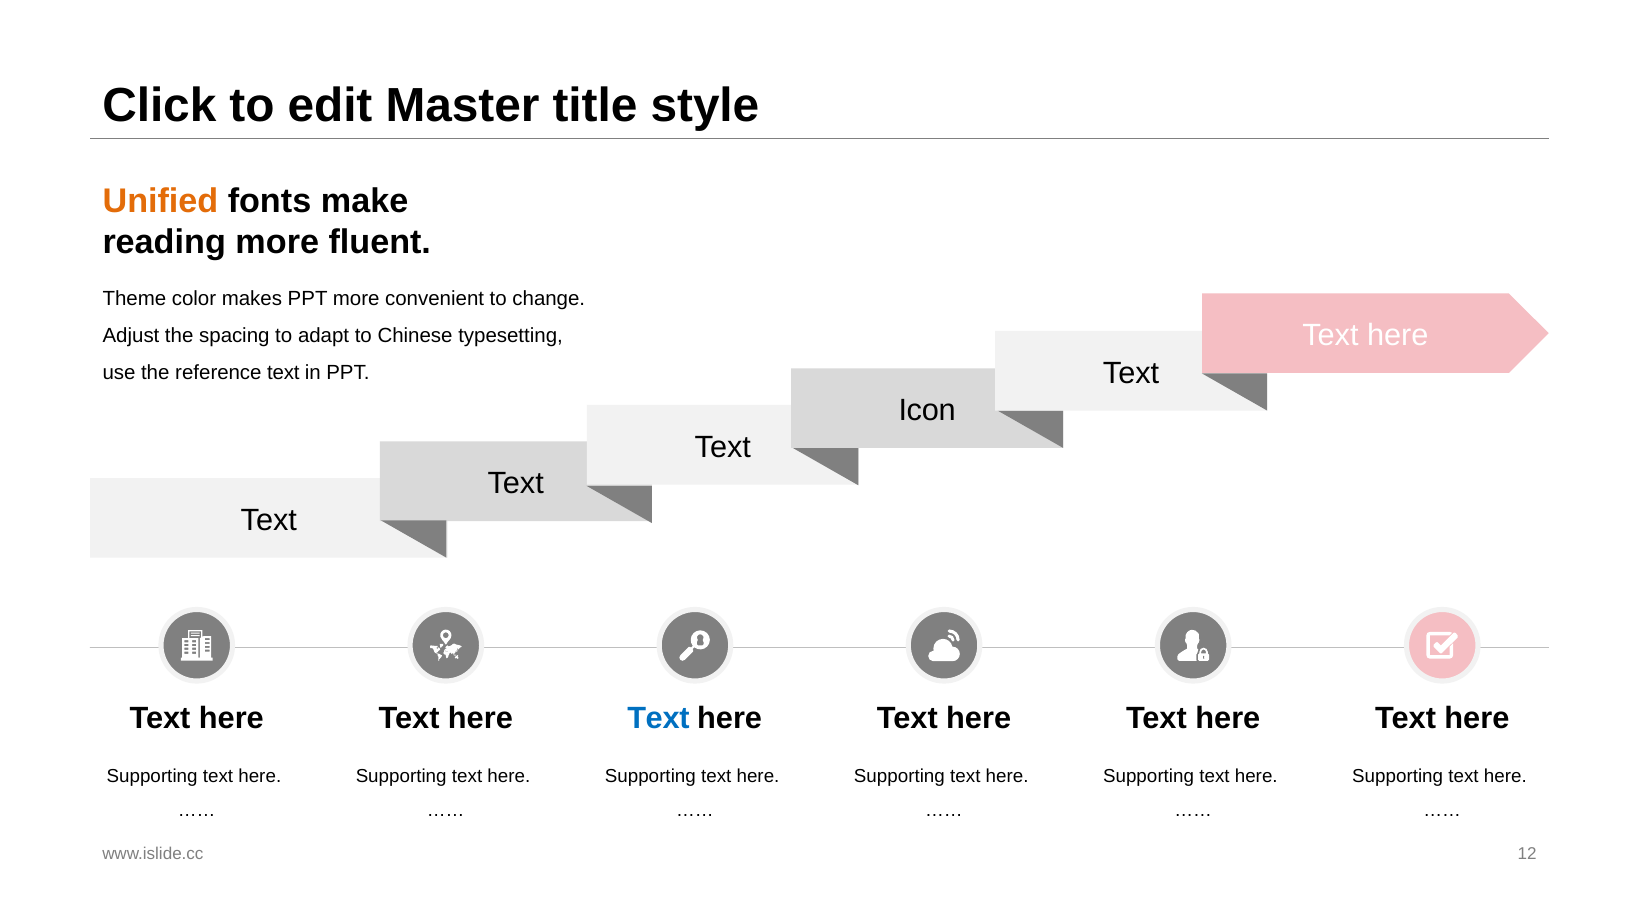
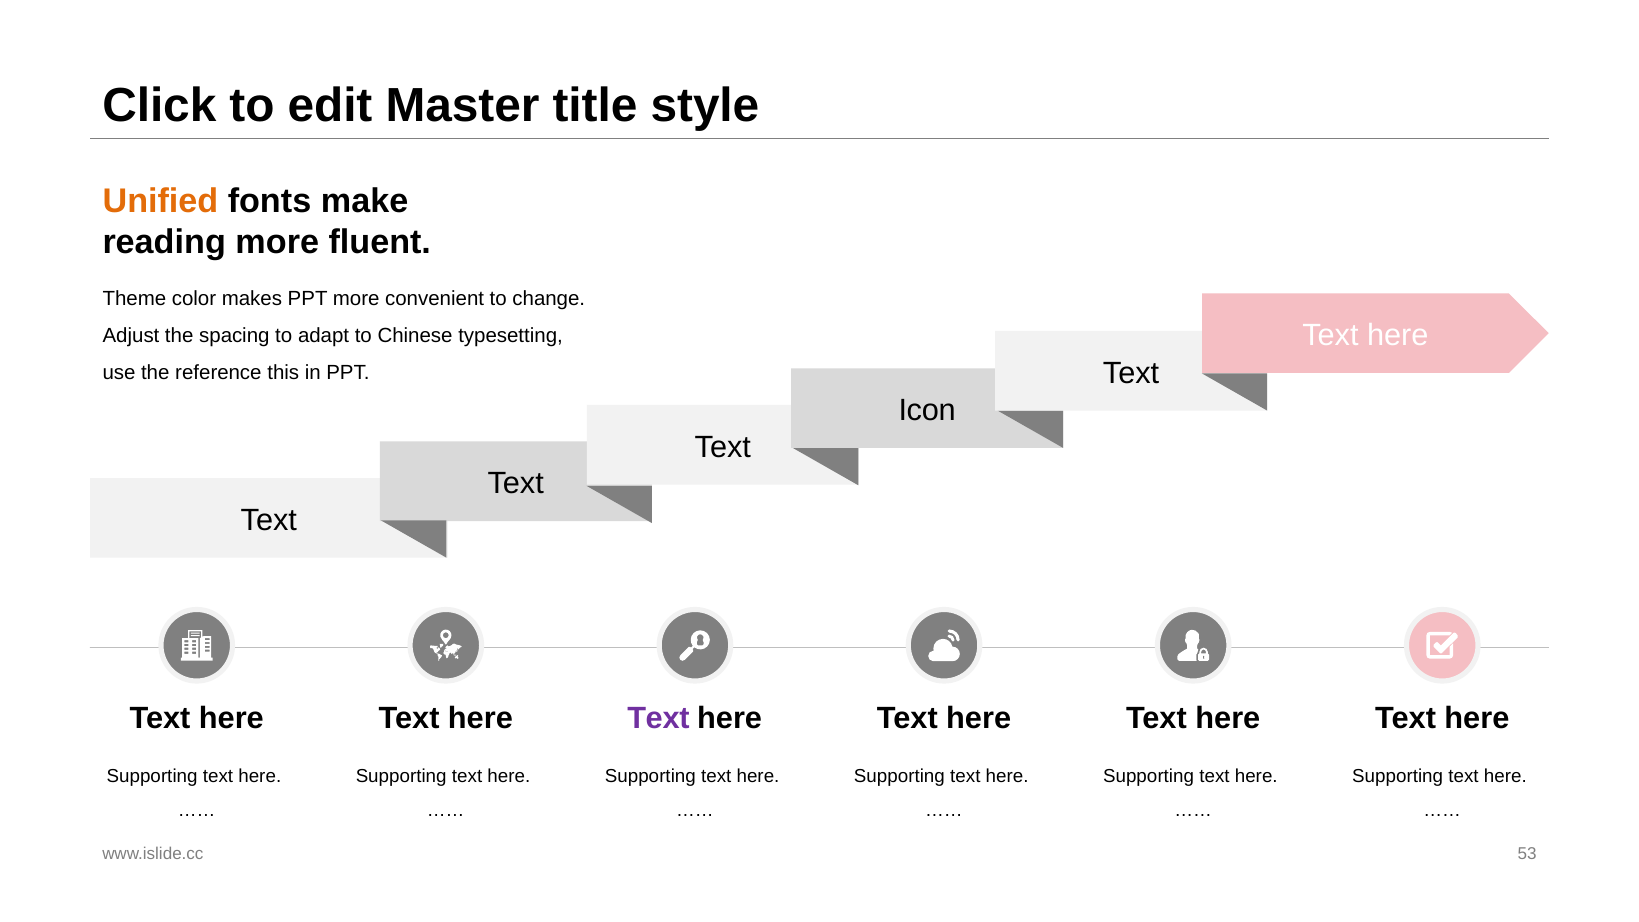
reference text: text -> this
Text at (658, 719) colour: blue -> purple
12: 12 -> 53
